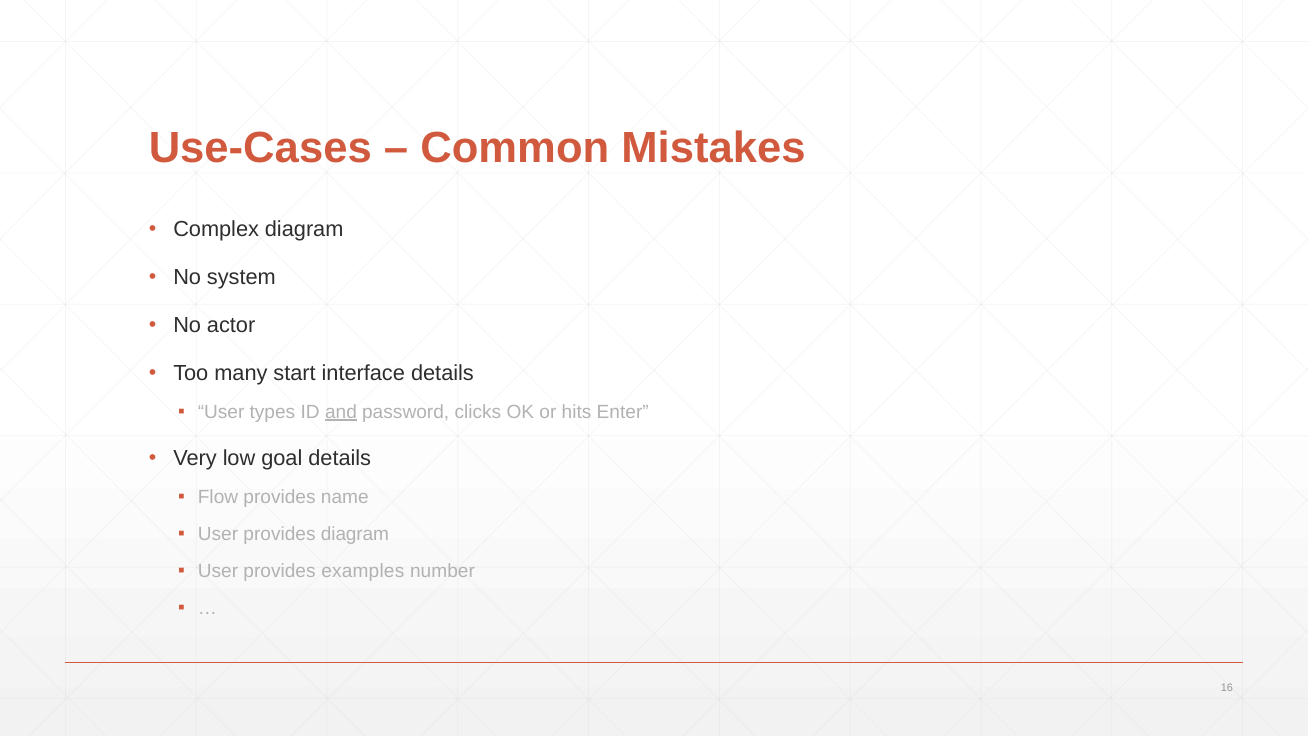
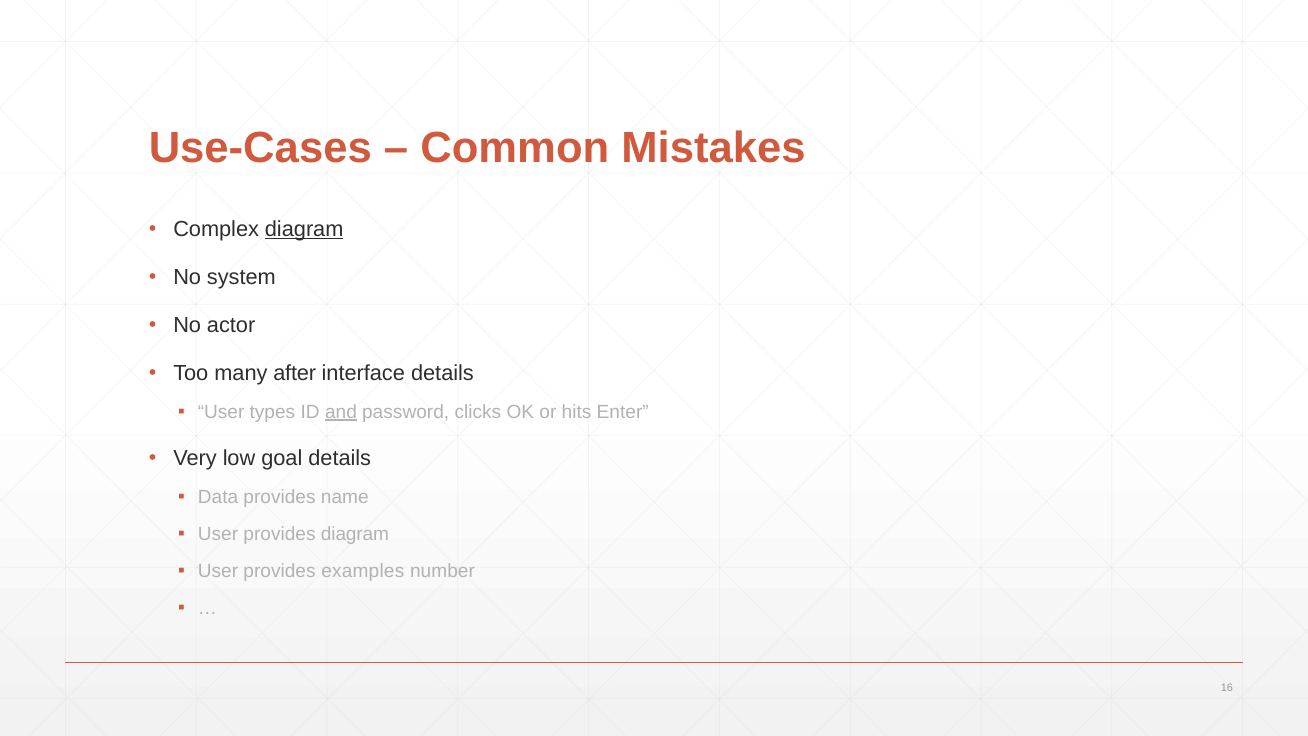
diagram at (304, 229) underline: none -> present
start: start -> after
Flow: Flow -> Data
